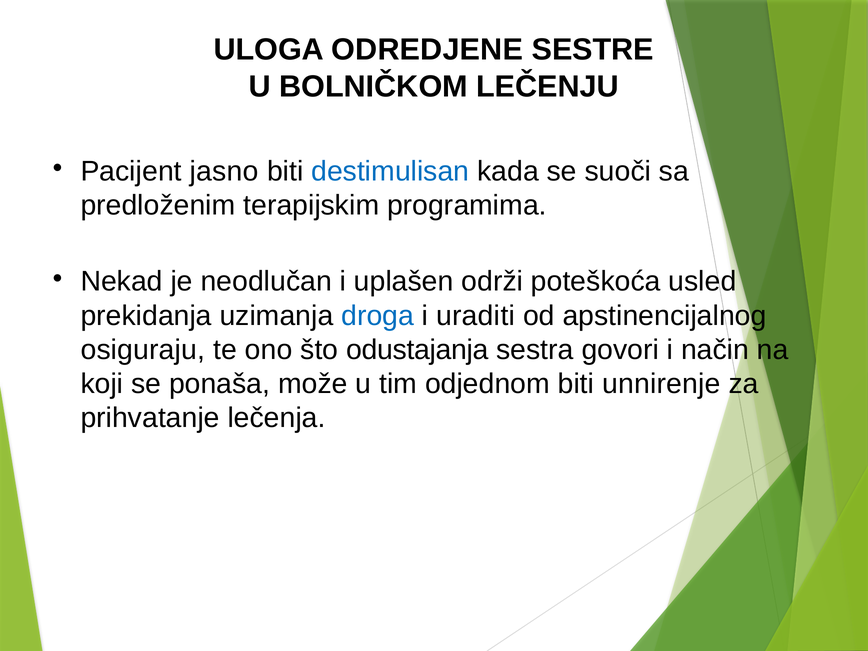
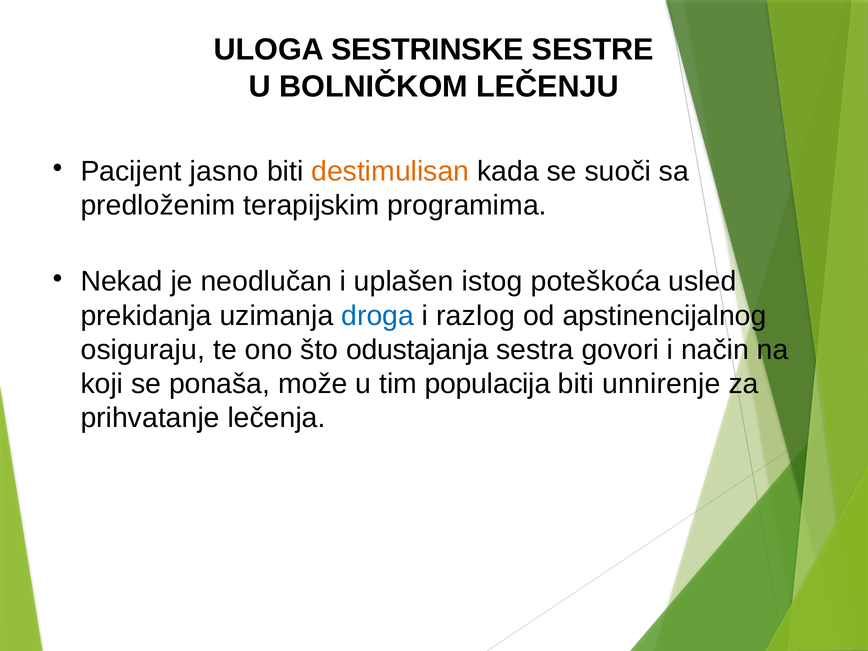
ODREDJENE: ODREDJENE -> SESTRINSKE
destimulisan colour: blue -> orange
održi: održi -> istog
uraditi: uraditi -> razlog
odjednom: odjednom -> populacija
